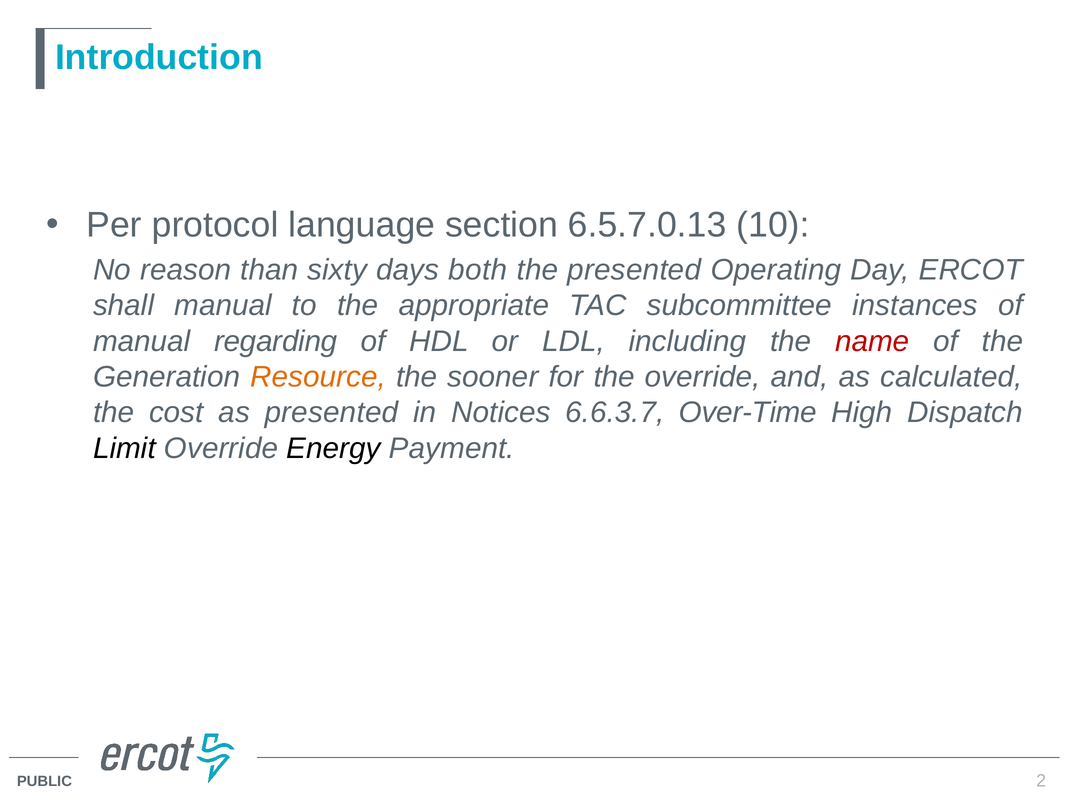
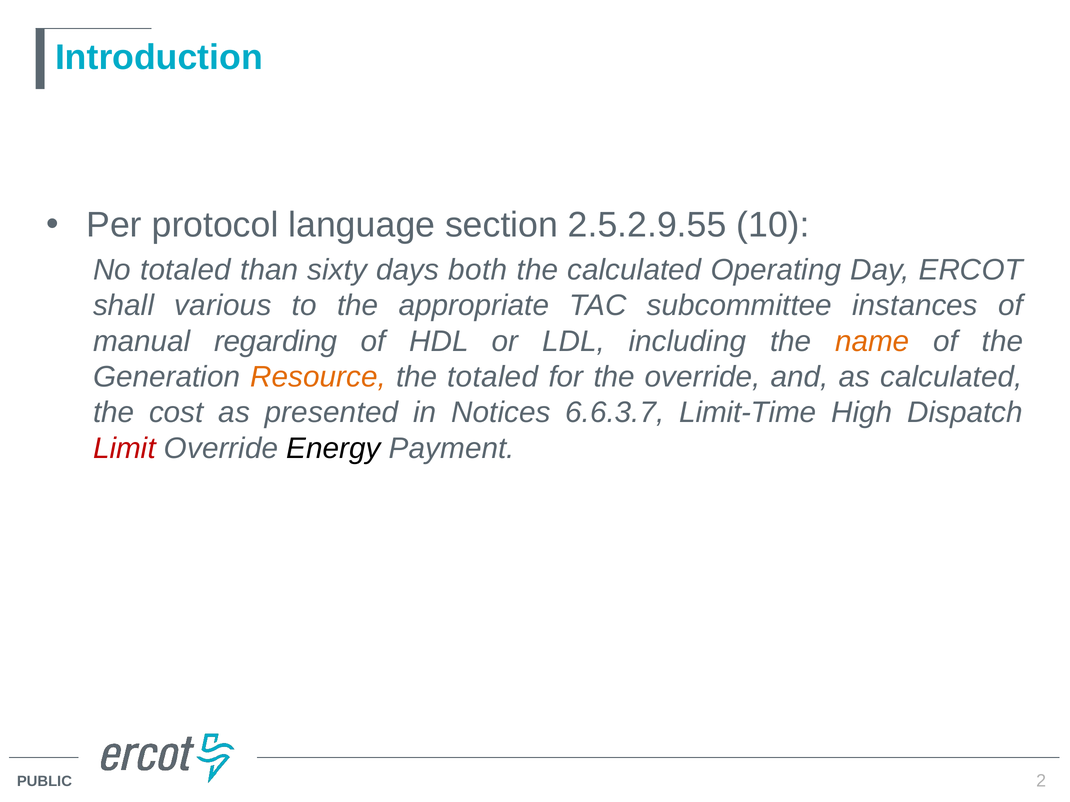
6.5.7.0.13: 6.5.7.0.13 -> 2.5.2.9.55
No reason: reason -> totaled
the presented: presented -> calculated
shall manual: manual -> various
name colour: red -> orange
the sooner: sooner -> totaled
Over-Time: Over-Time -> Limit-Time
Limit colour: black -> red
